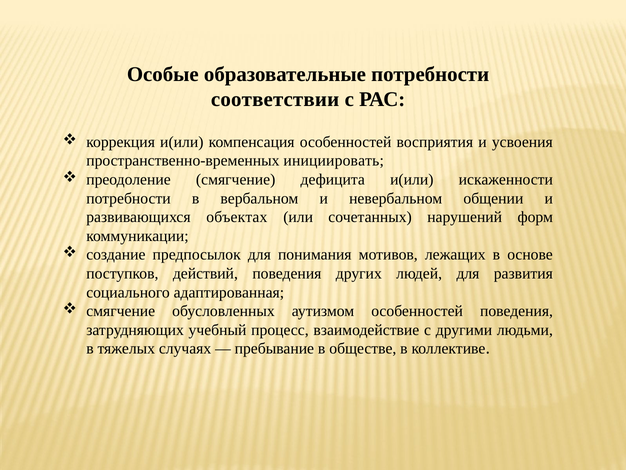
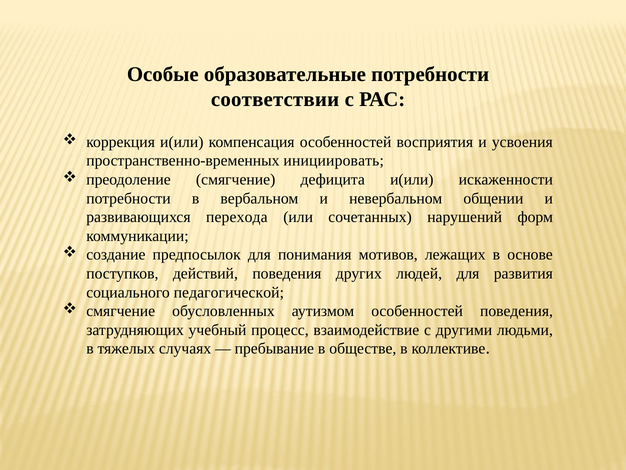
объектах: объектах -> перехода
адаптированная: адаптированная -> педагогической
